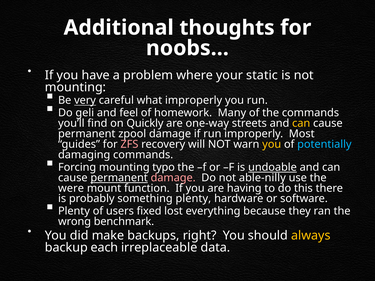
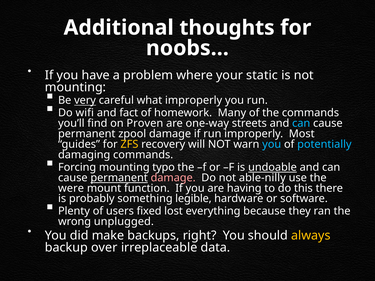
geli: geli -> wifi
feel: feel -> fact
Quickly: Quickly -> Proven
can at (301, 123) colour: yellow -> light blue
ZFS colour: pink -> yellow
you at (272, 144) colour: yellow -> light blue
something plenty: plenty -> legible
benchmark: benchmark -> unplugged
each: each -> over
